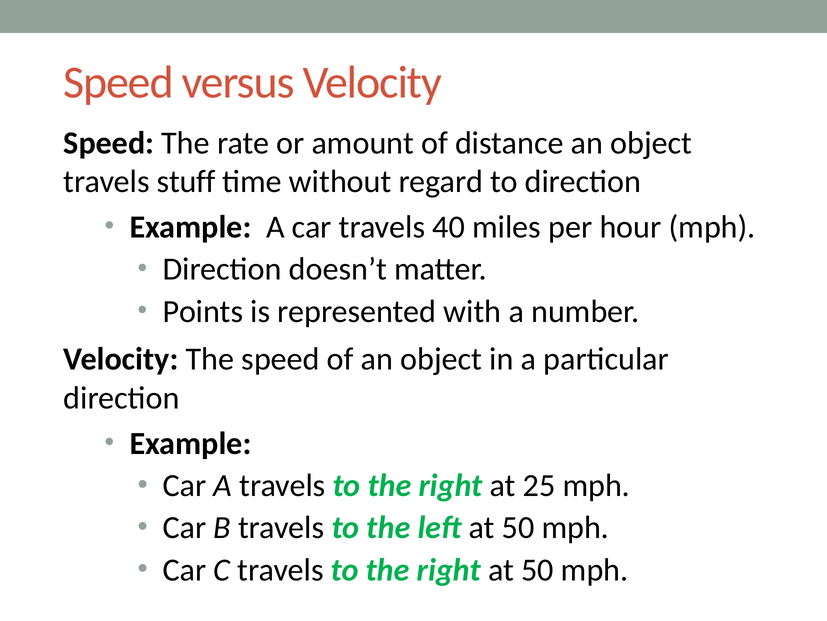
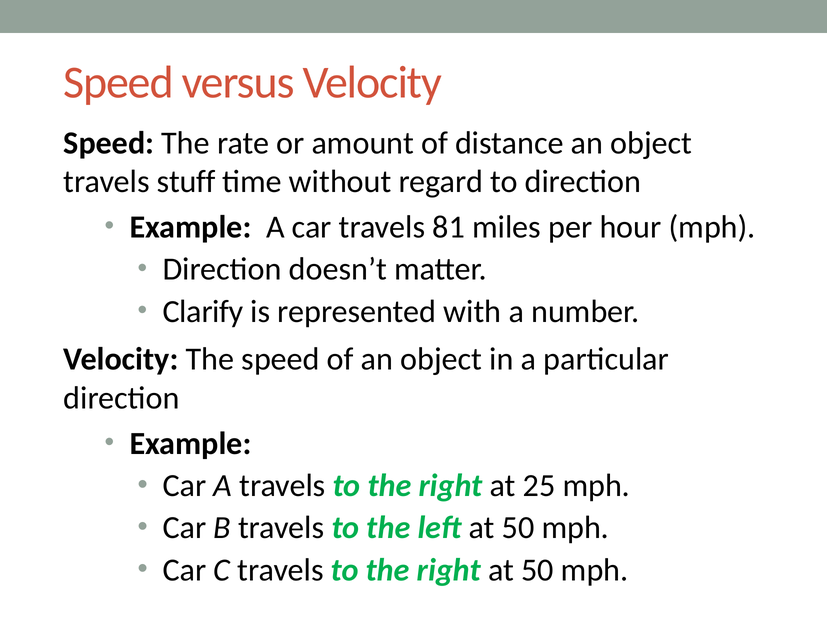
40: 40 -> 81
Points: Points -> Clarify
